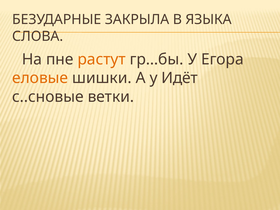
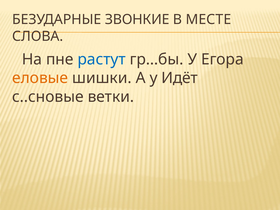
ЗАКРЫЛА: ЗАКРЫЛА -> ЗВОНКИЕ
ЯЗЫКА: ЯЗЫКА -> МЕСТЕ
растут colour: orange -> blue
